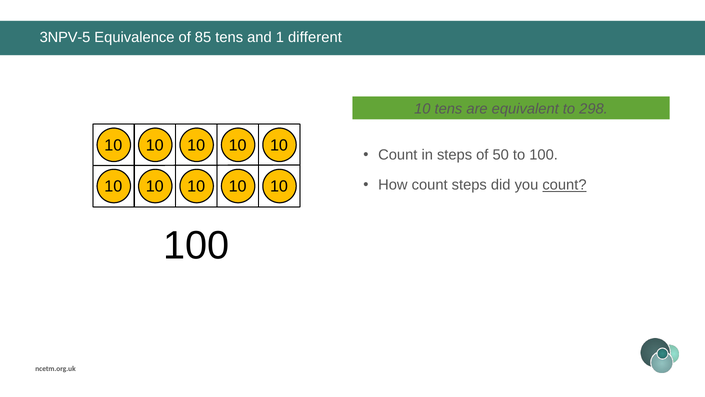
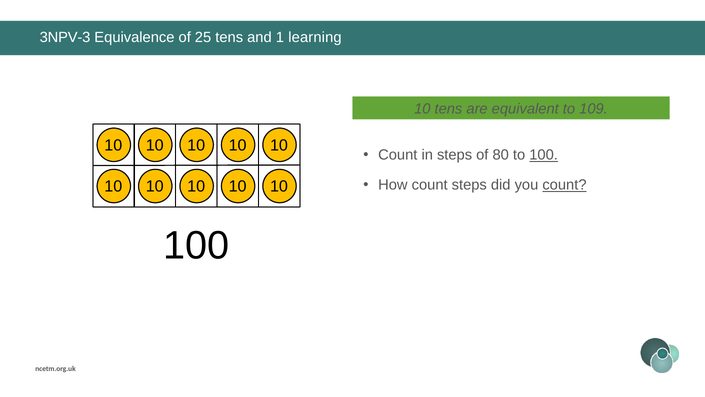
3NPV-5: 3NPV-5 -> 3NPV-3
85: 85 -> 25
different: different -> learning
298: 298 -> 109
50: 50 -> 80
100 at (544, 155) underline: none -> present
